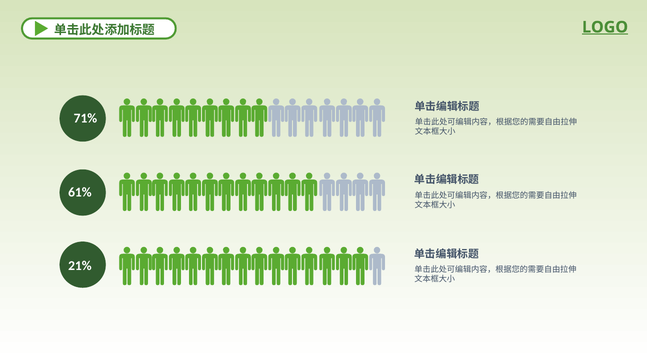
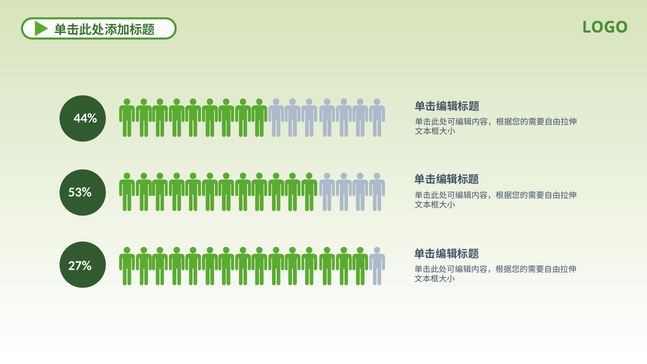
LOGO underline: present -> none
71%: 71% -> 44%
61%: 61% -> 53%
21%: 21% -> 27%
